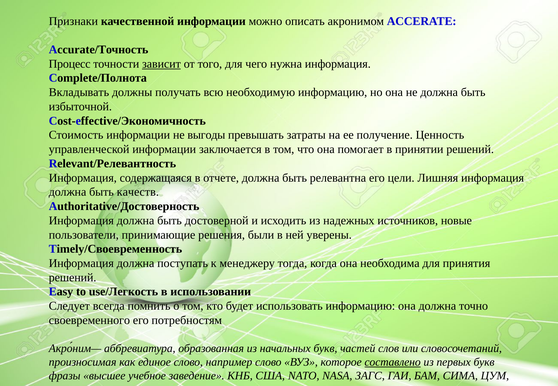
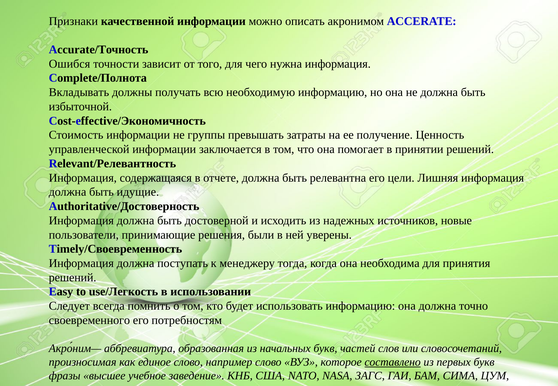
Процесс: Процесс -> Ошибся
зависит underline: present -> none
выгоды: выгоды -> группы
качеств: качеств -> идущие
